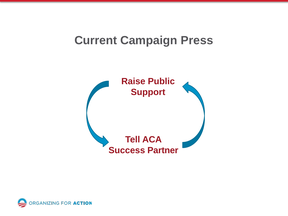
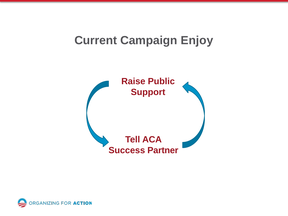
Press: Press -> Enjoy
